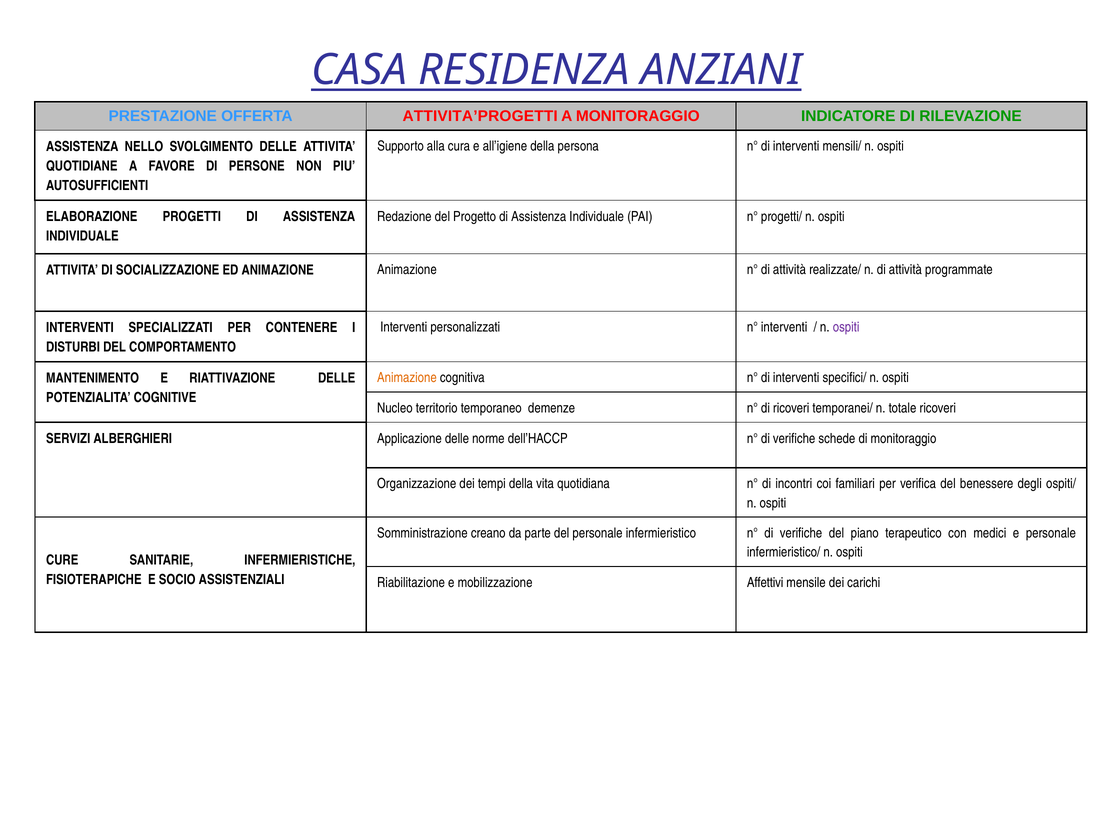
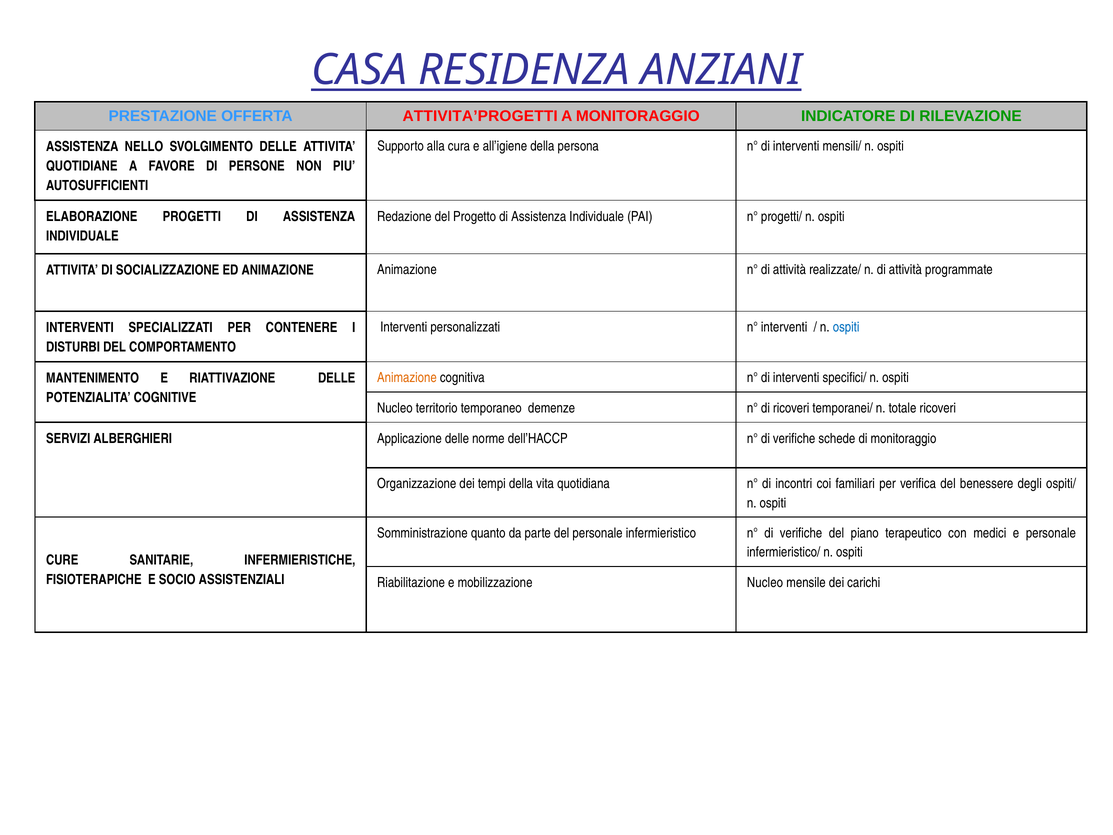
ospiti at (846, 327) colour: purple -> blue
creano: creano -> quanto
mobilizzazione Affettivi: Affettivi -> Nucleo
